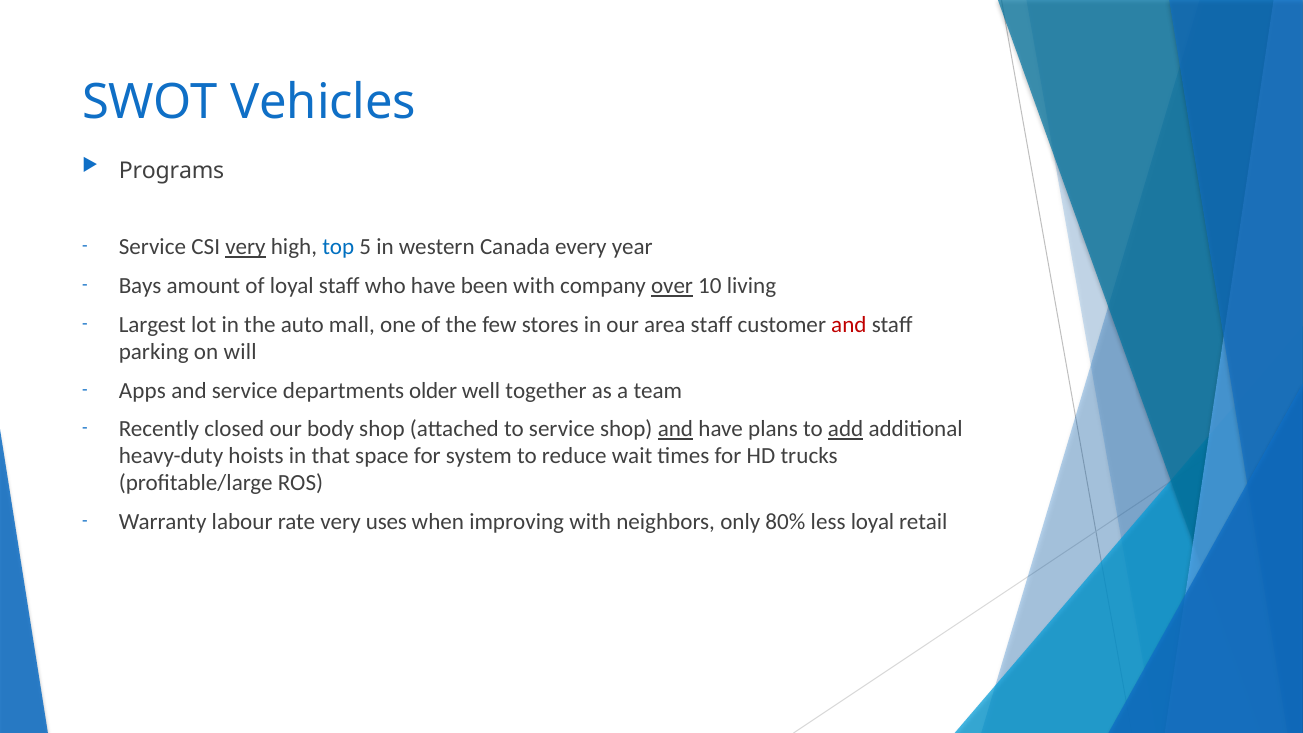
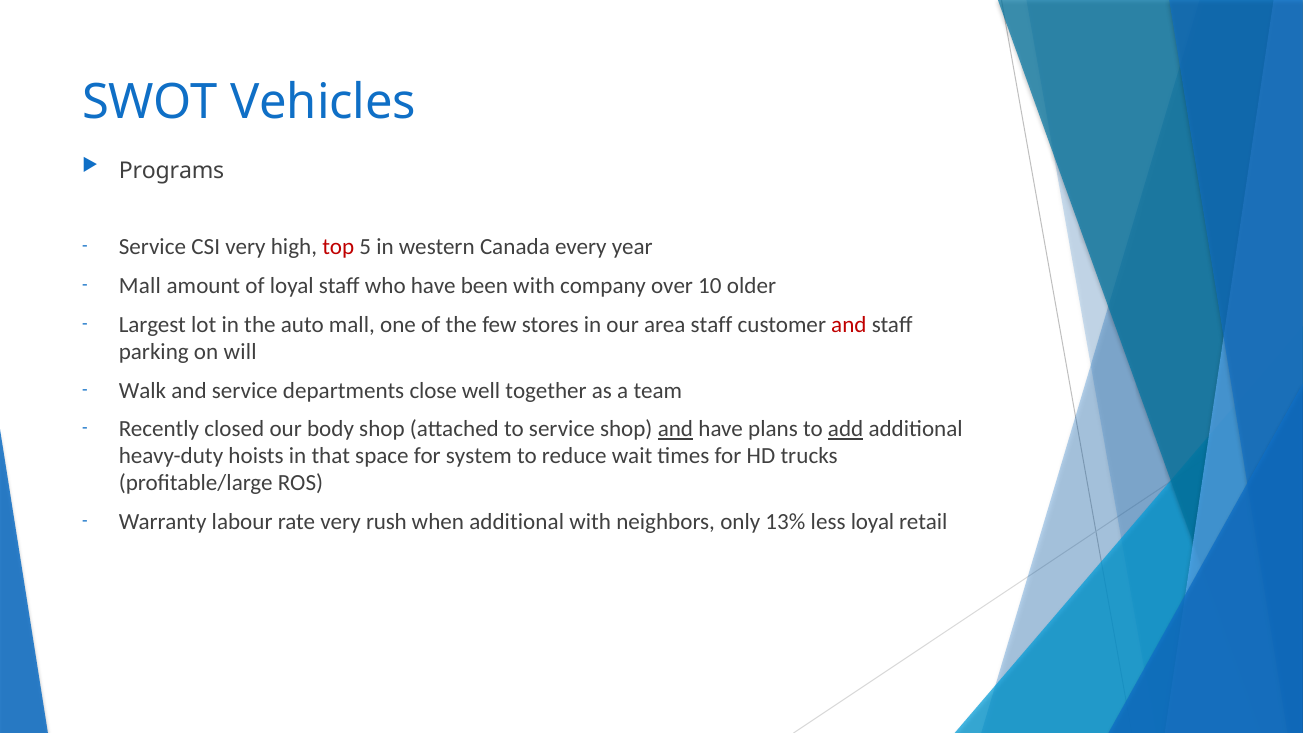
very at (245, 247) underline: present -> none
top colour: blue -> red
Bays at (140, 286): Bays -> Mall
over underline: present -> none
living: living -> older
Apps: Apps -> Walk
older: older -> close
uses: uses -> rush
when improving: improving -> additional
80%: 80% -> 13%
